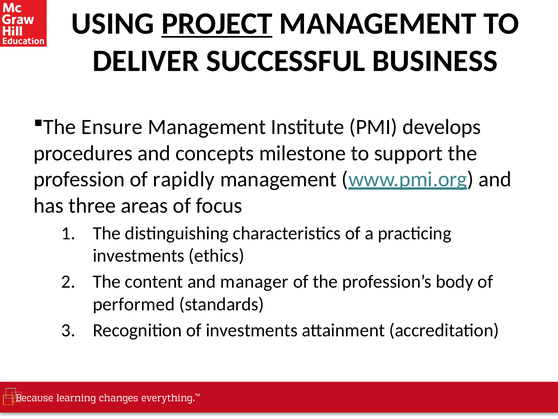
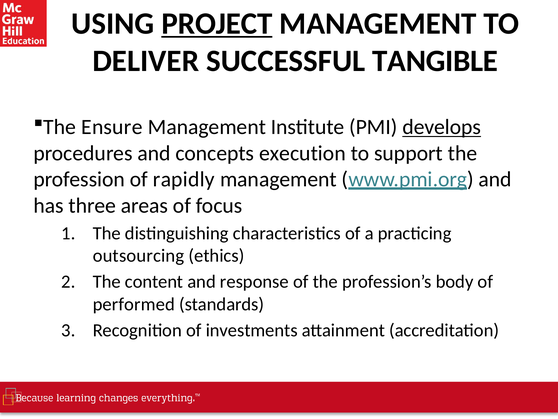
BUSINESS: BUSINESS -> TANGIBLE
develops underline: none -> present
milestone: milestone -> execution
investments at (139, 255): investments -> outsourcing
manager: manager -> response
